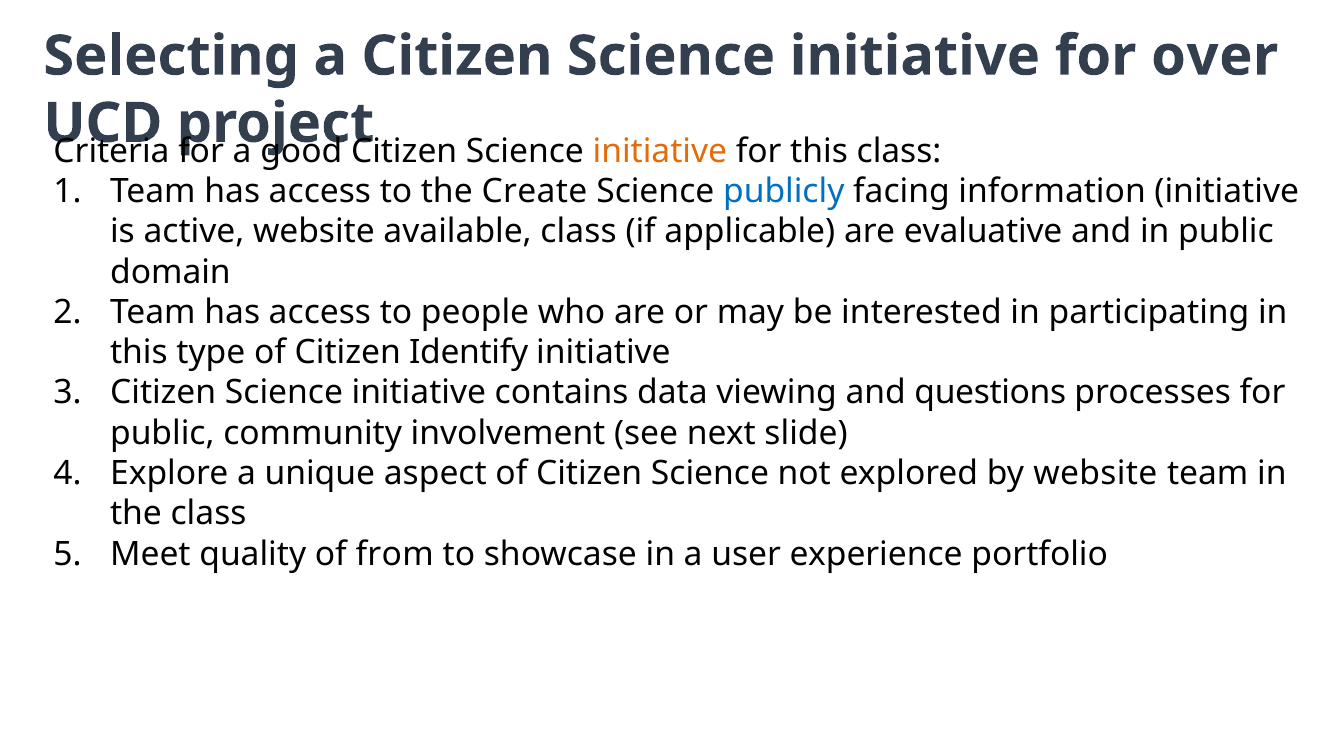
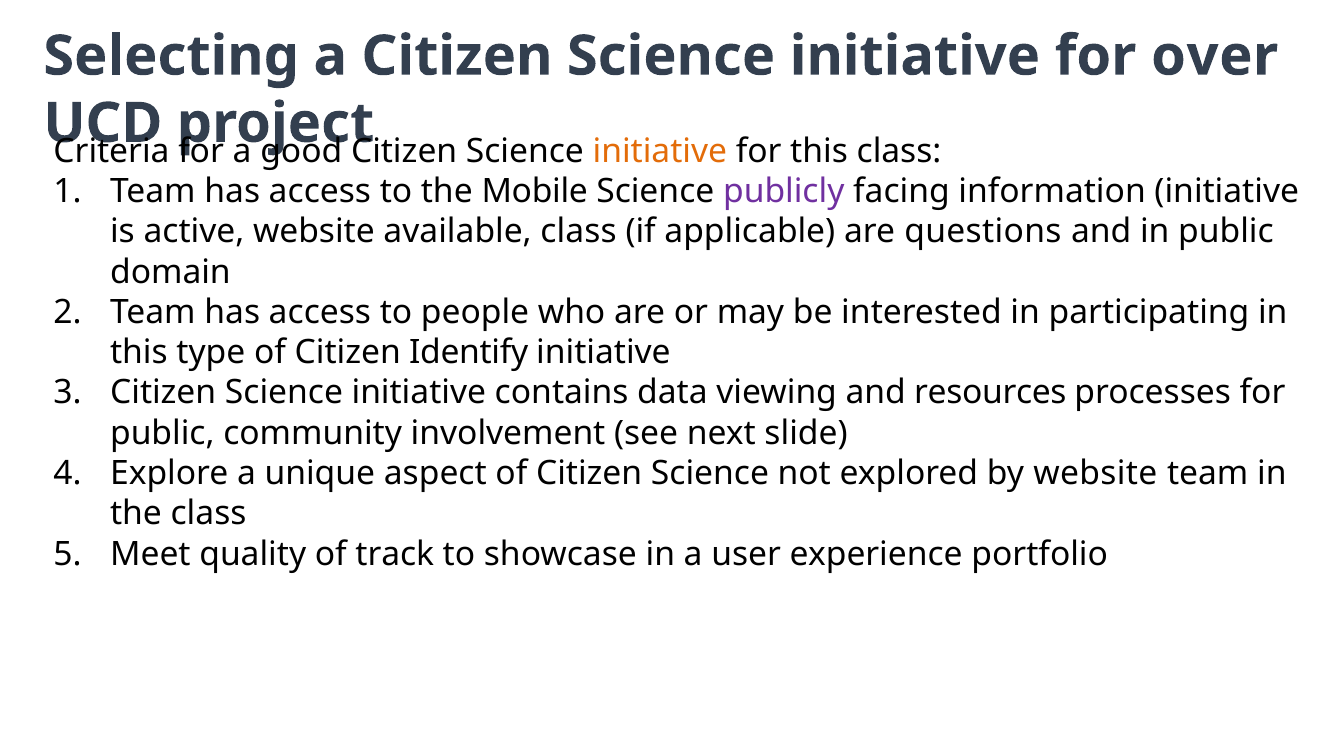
Create: Create -> Mobile
publicly colour: blue -> purple
evaluative: evaluative -> questions
questions: questions -> resources
from: from -> track
